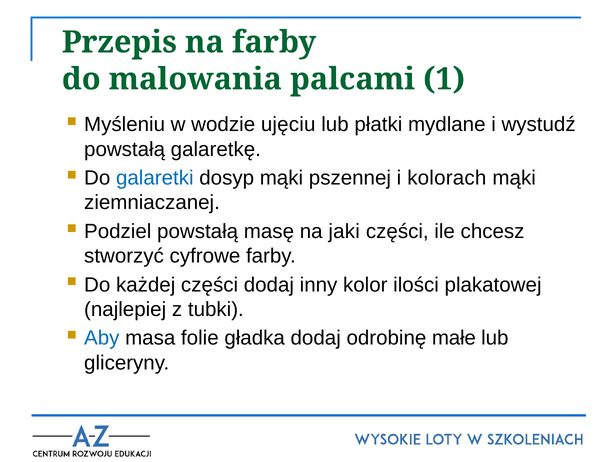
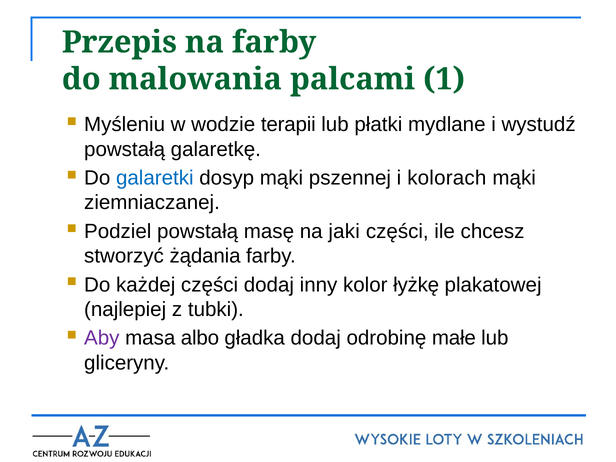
ujęciu: ujęciu -> terapii
cyfrowe: cyfrowe -> żądania
ilości: ilości -> łyżkę
Aby colour: blue -> purple
folie: folie -> albo
